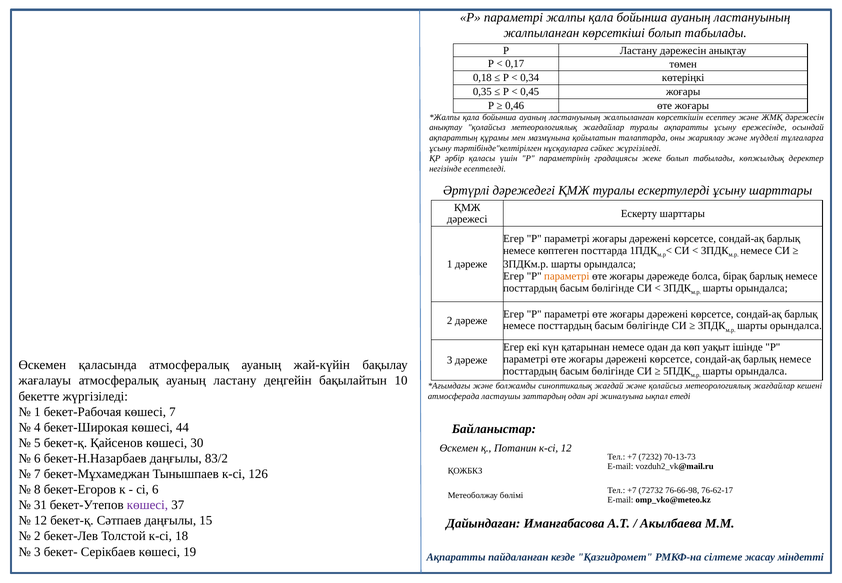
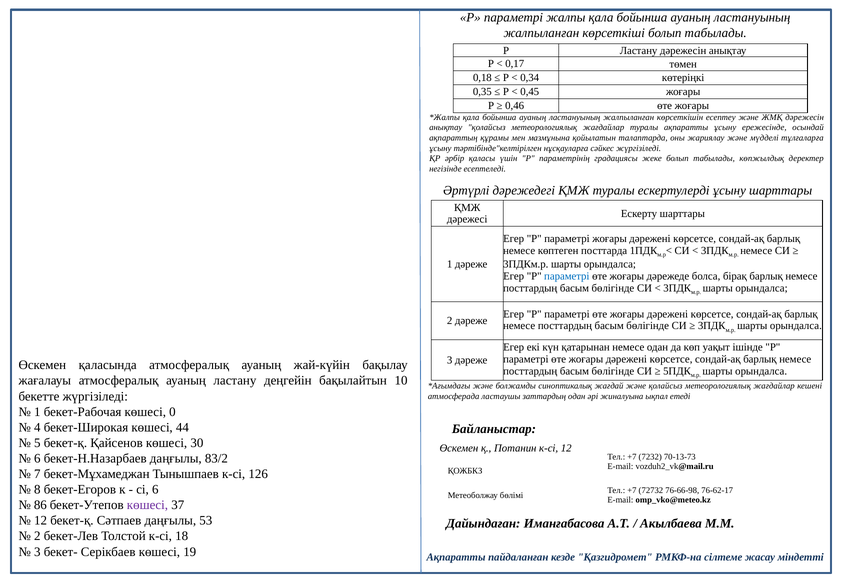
параметрі at (567, 276) colour: orange -> blue
көшесі 7: 7 -> 0
31: 31 -> 86
15: 15 -> 53
